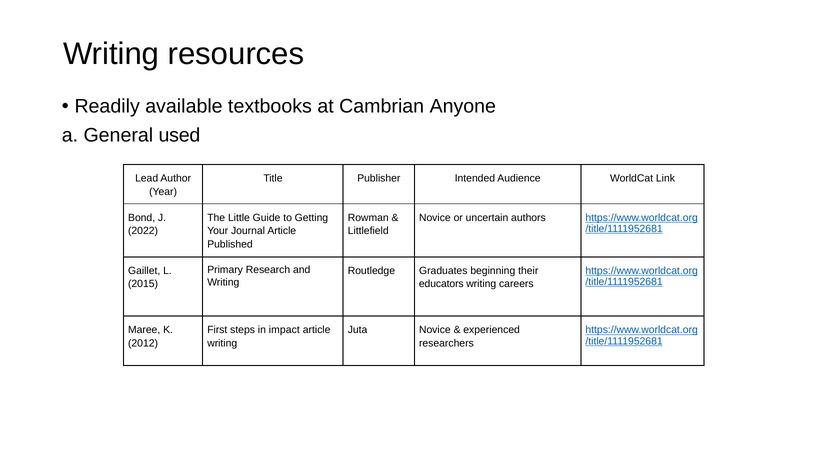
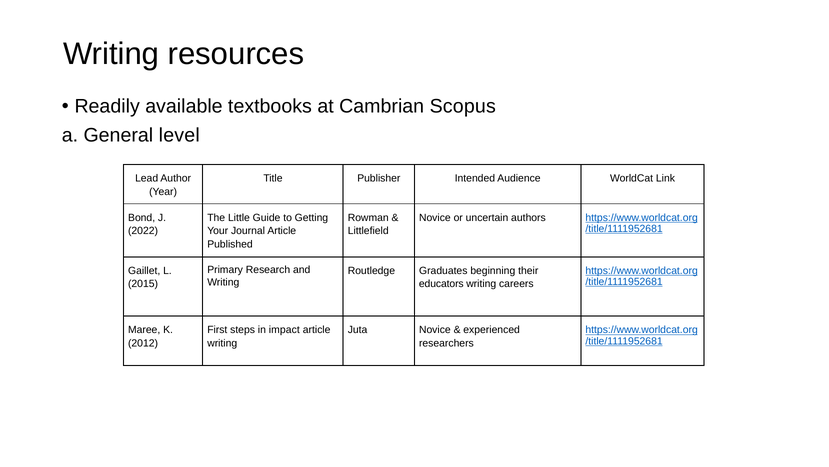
Anyone: Anyone -> Scopus
used: used -> level
